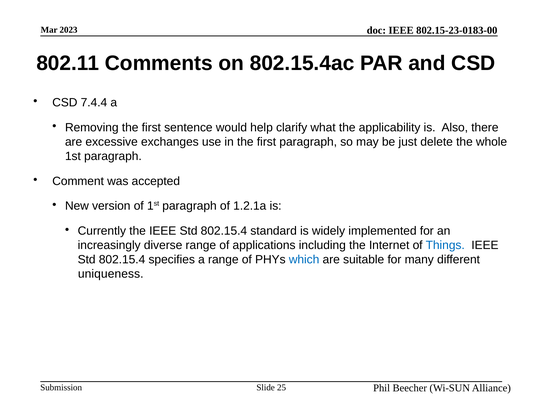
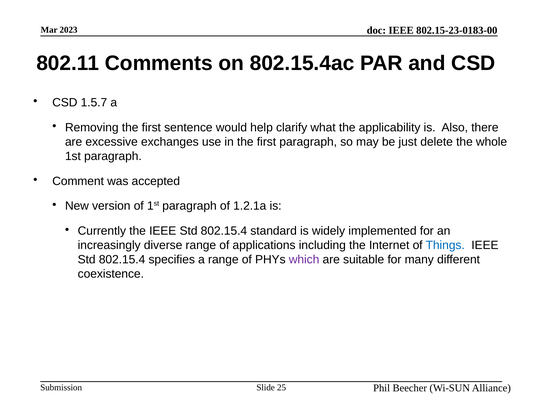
7.4.4: 7.4.4 -> 1.5.7
which colour: blue -> purple
uniqueness: uniqueness -> coexistence
